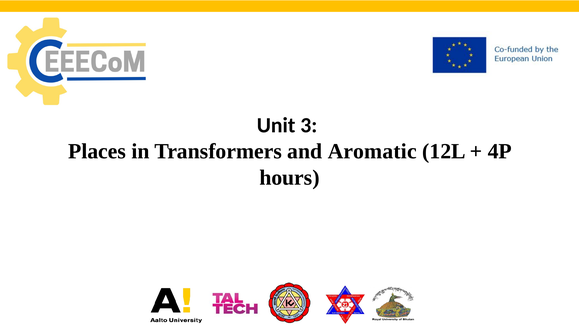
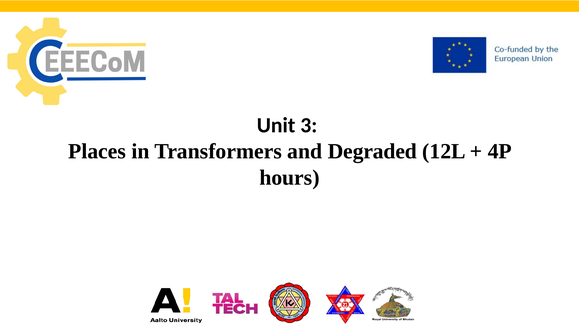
Aromatic: Aromatic -> Degraded
